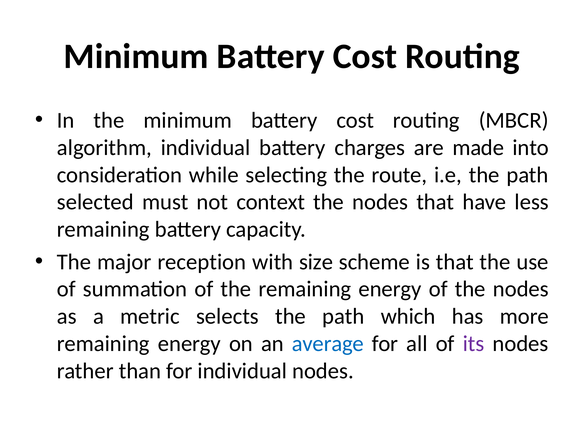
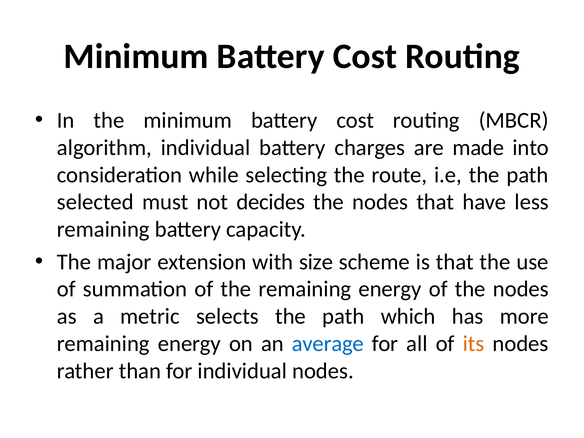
context: context -> decides
reception: reception -> extension
its colour: purple -> orange
